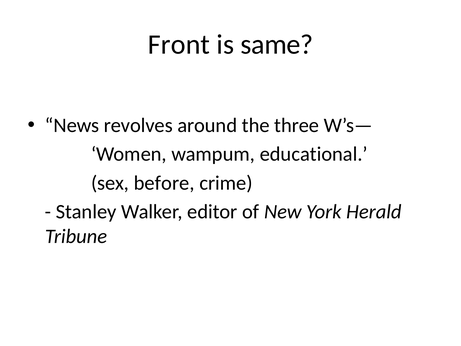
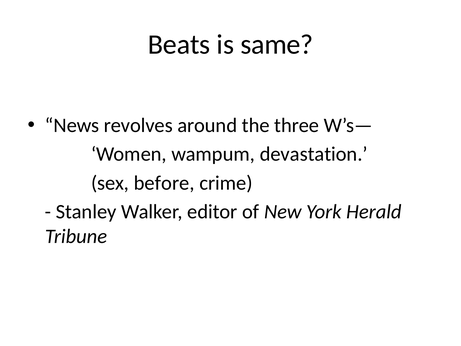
Front: Front -> Beats
educational: educational -> devastation
